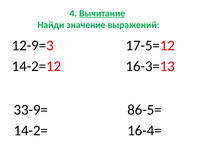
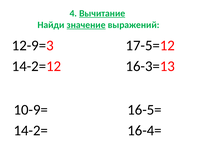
значение underline: none -> present
33-9=: 33-9= -> 10-9=
86-5=: 86-5= -> 16-5=
